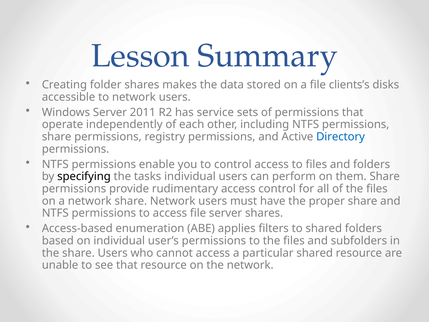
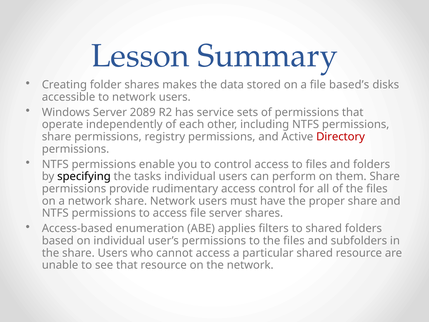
clients’s: clients’s -> based’s
2011: 2011 -> 2089
Directory colour: blue -> red
